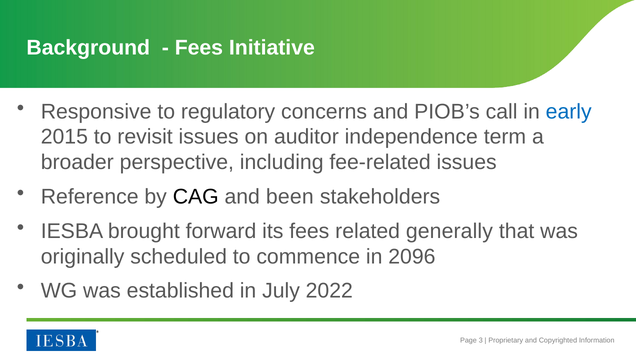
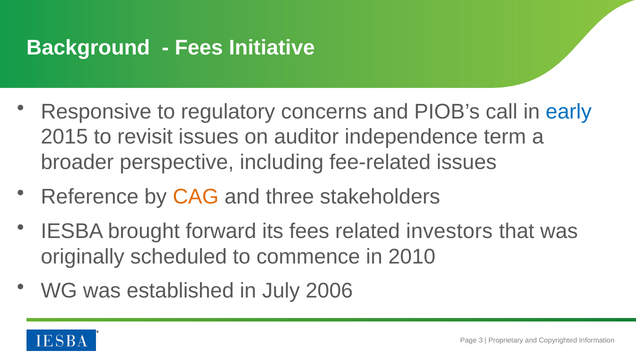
CAG colour: black -> orange
been: been -> three
generally: generally -> investors
2096: 2096 -> 2010
2022: 2022 -> 2006
